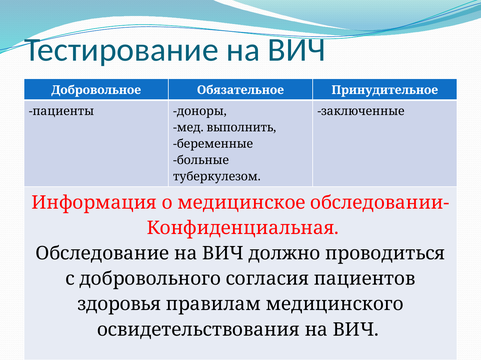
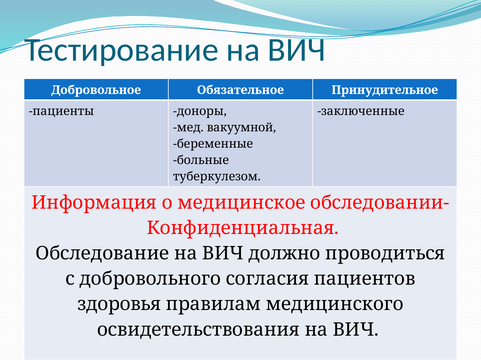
выполнить: выполнить -> вакуумной
